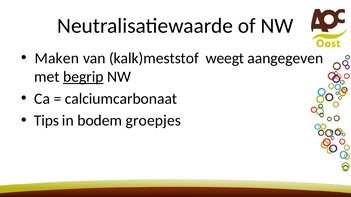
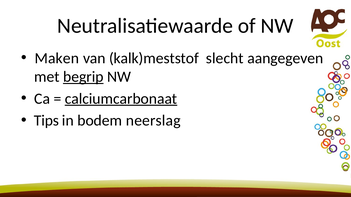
weegt: weegt -> slecht
calciumcarbonaat underline: none -> present
groepjes: groepjes -> neerslag
